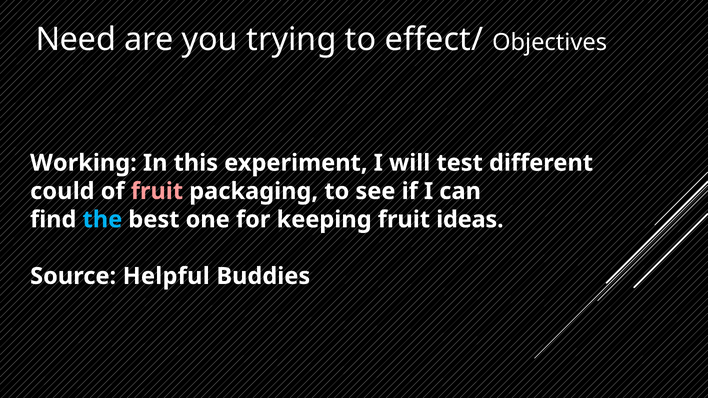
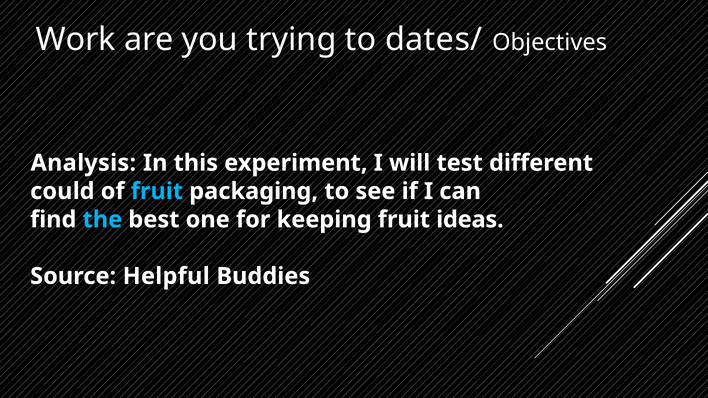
Need: Need -> Work
effect/: effect/ -> dates/
Working: Working -> Analysis
fruit at (157, 191) colour: pink -> light blue
